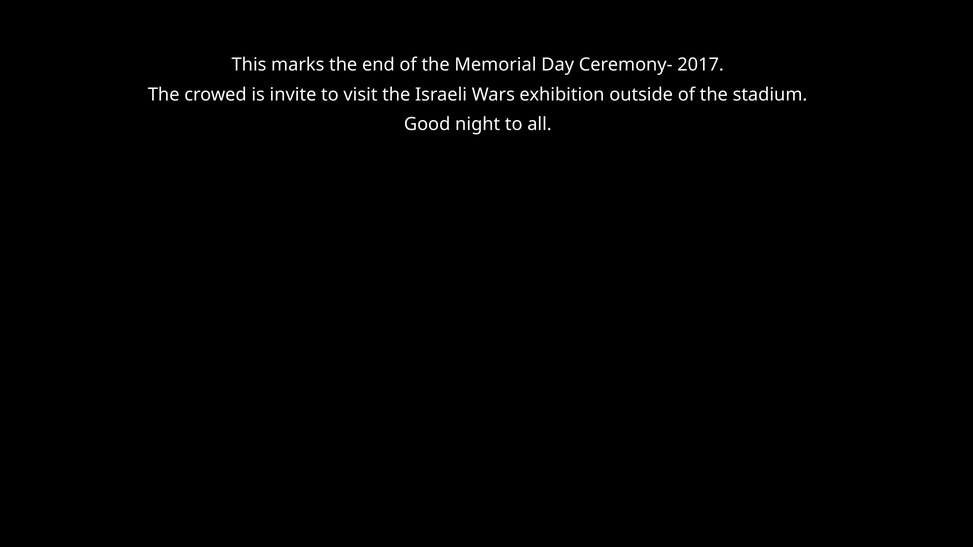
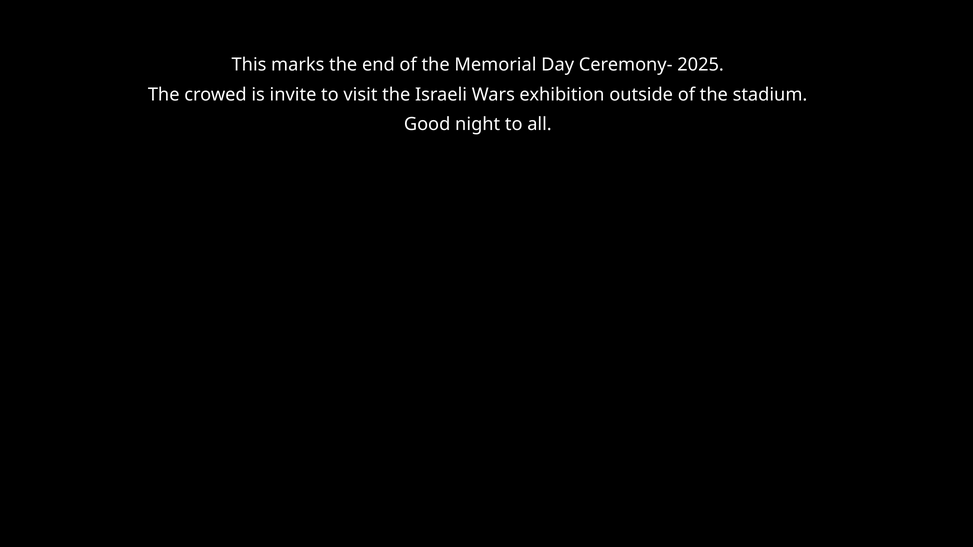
2017: 2017 -> 2025
